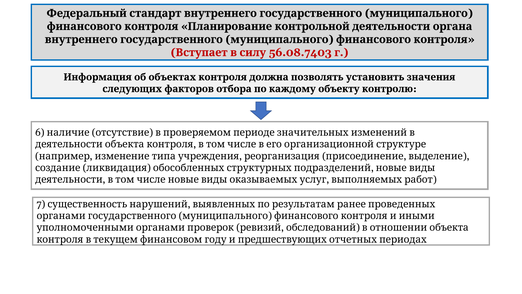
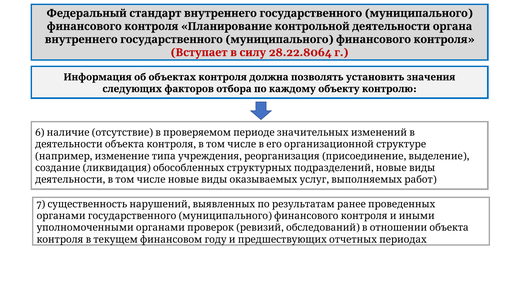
56.08.7403: 56.08.7403 -> 28.22.8064
